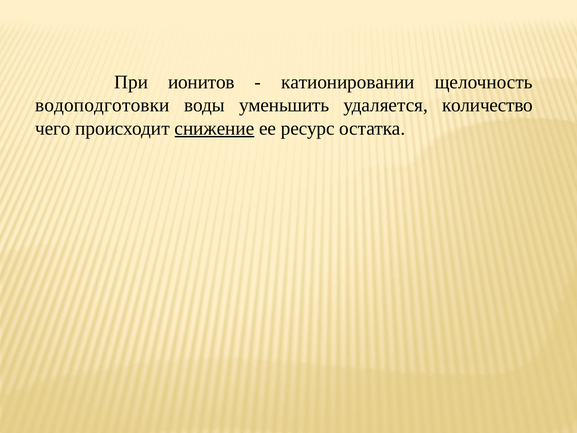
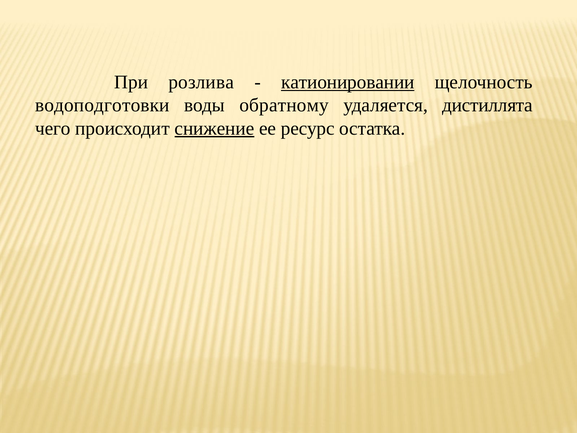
ионитов: ионитов -> розлива
катионировании underline: none -> present
уменьшить: уменьшить -> обратному
количество: количество -> дистиллята
